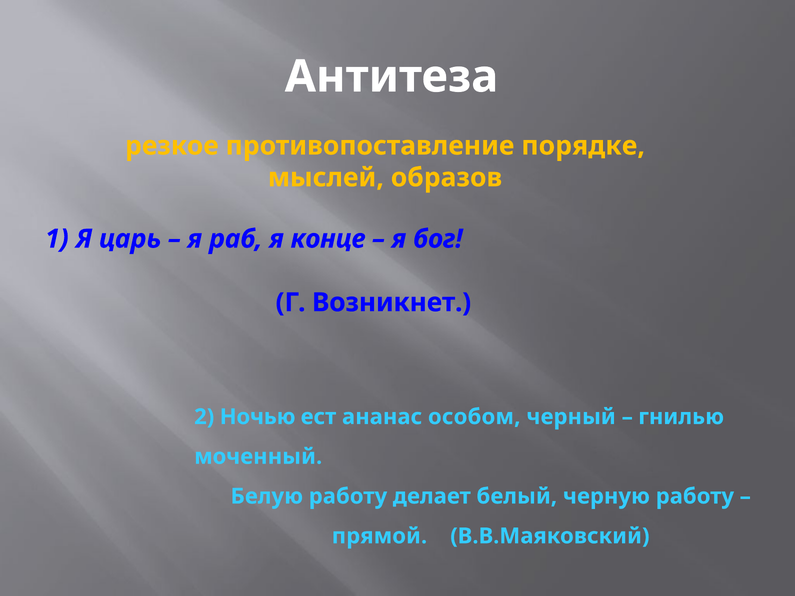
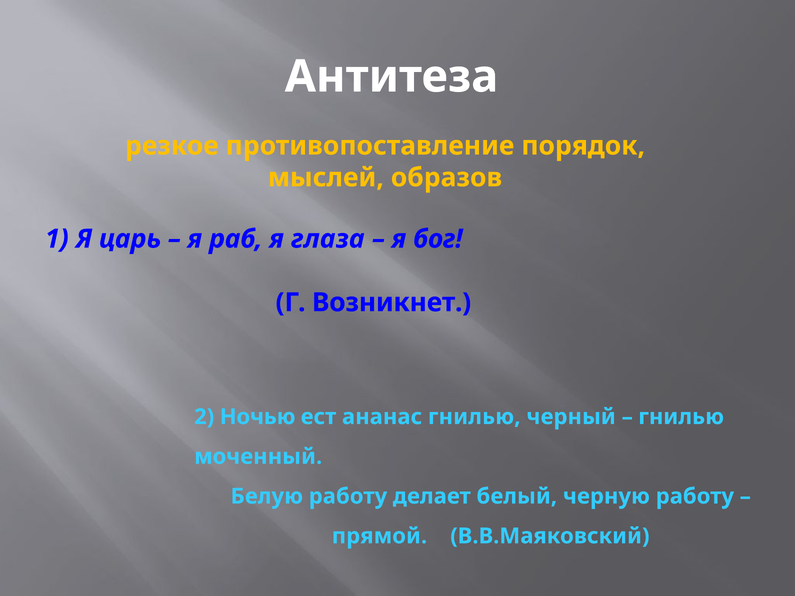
порядке: порядке -> порядок
конце: конце -> глаза
ананас особом: особом -> гнилью
